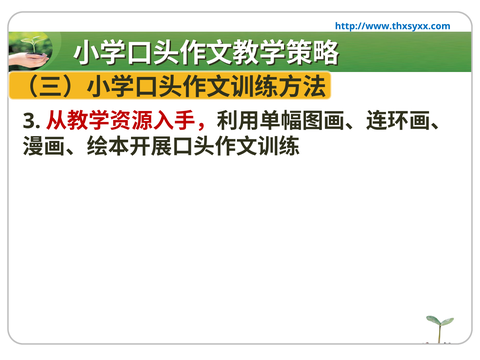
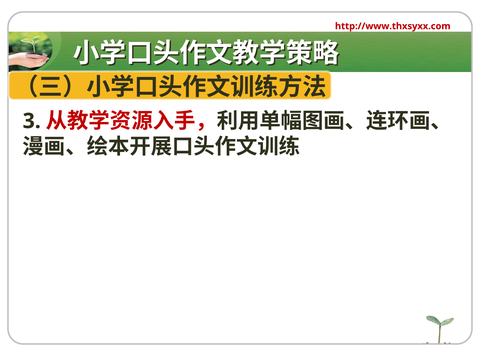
http://www.thxsyxx.com colour: blue -> red
